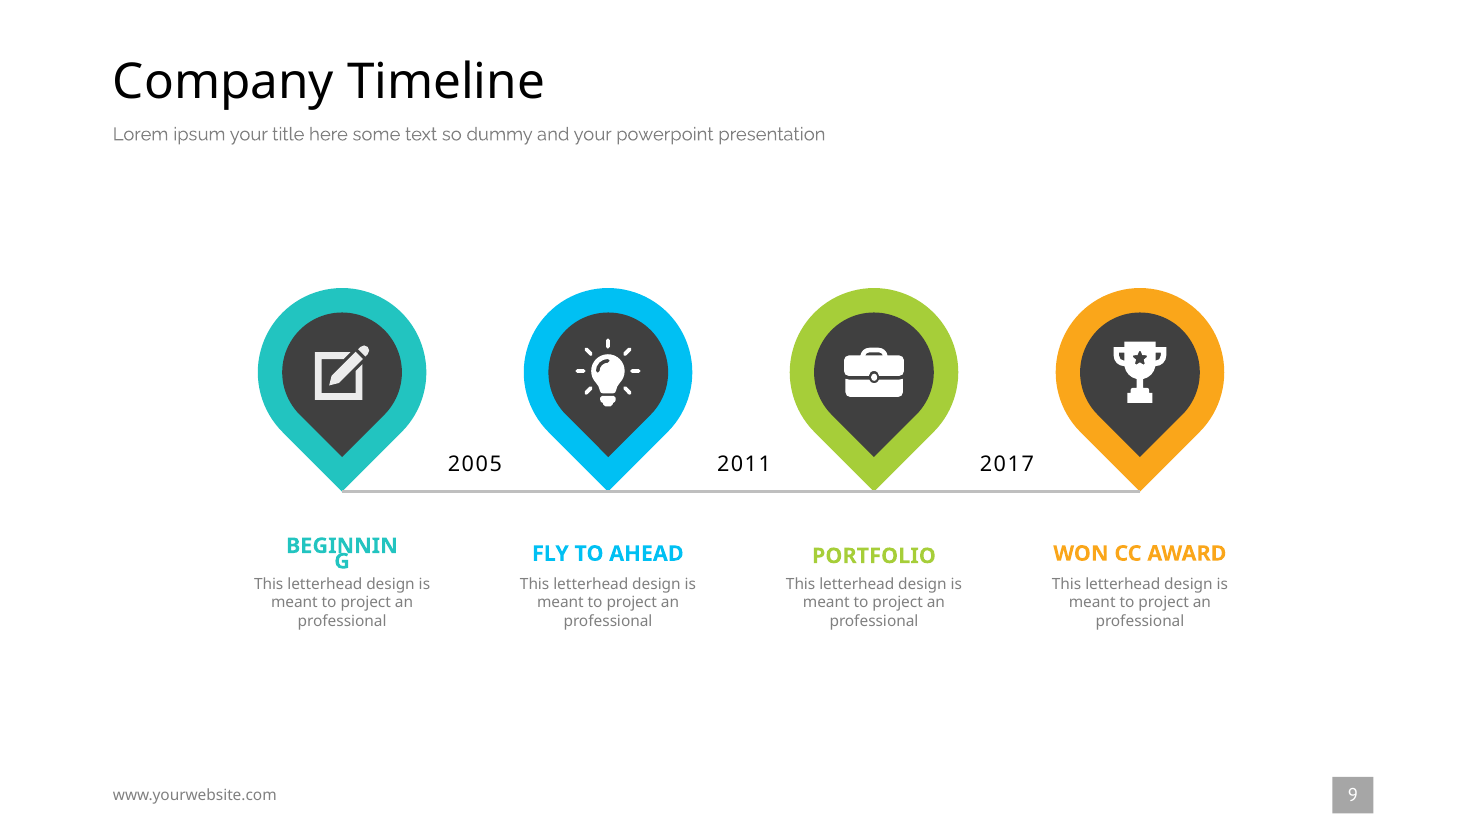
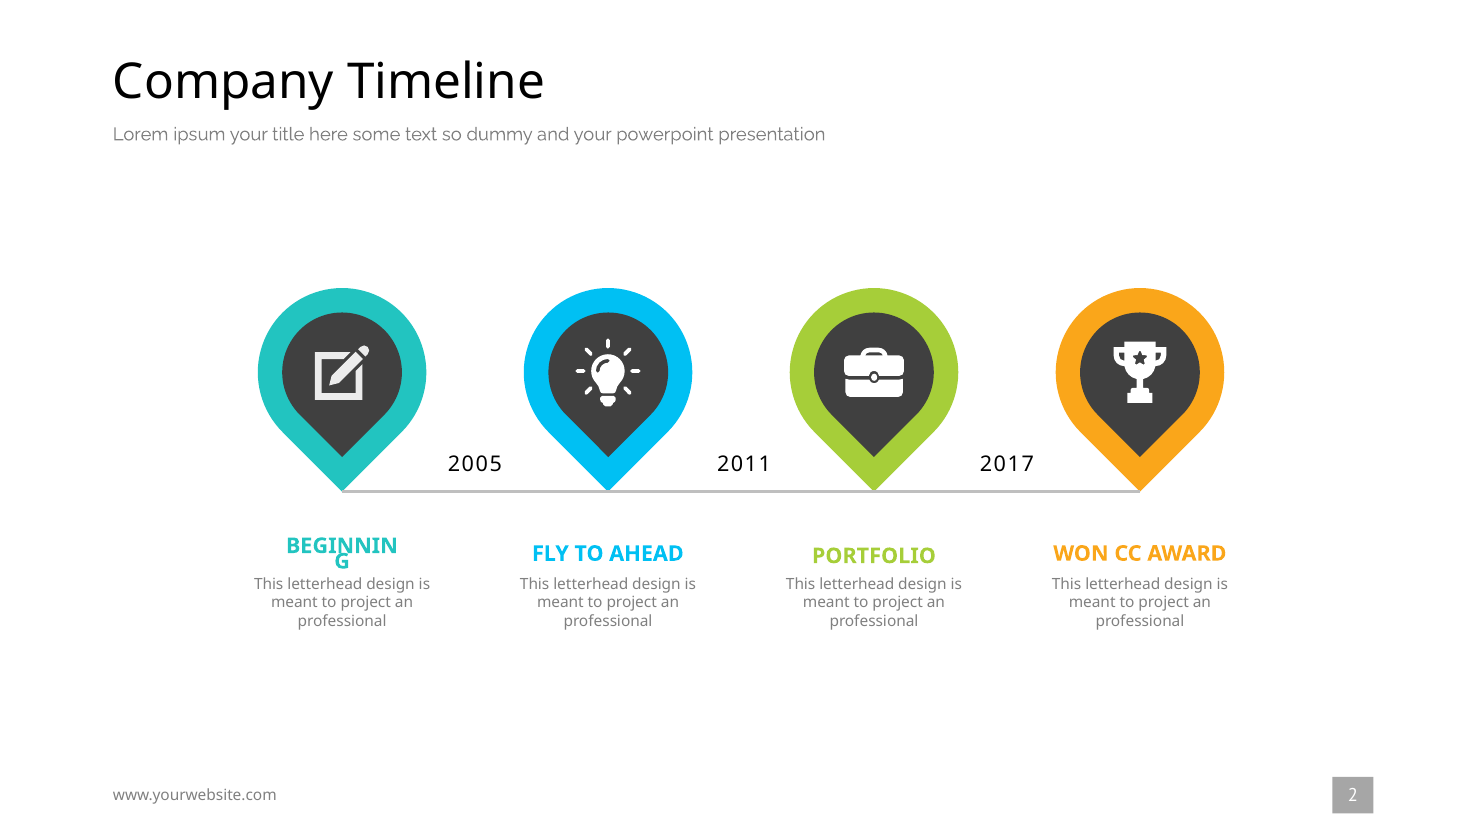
9: 9 -> 2
